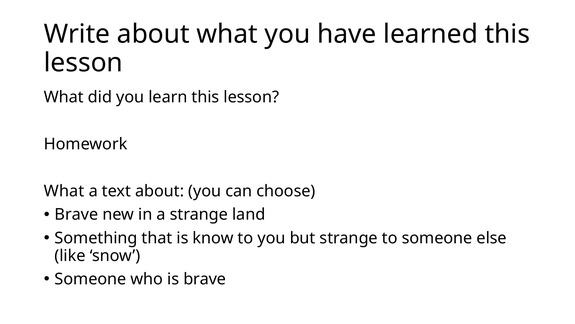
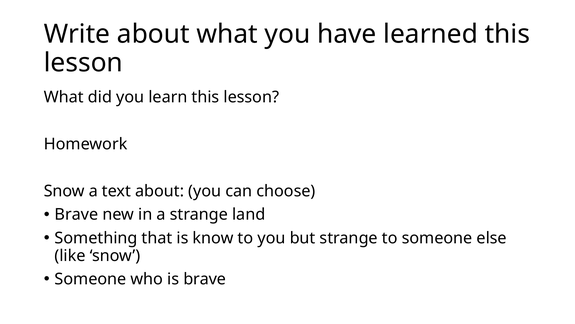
What at (64, 191): What -> Snow
